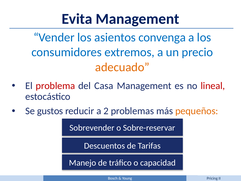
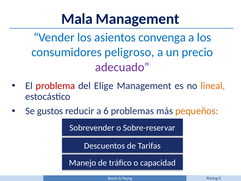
Evita: Evita -> Mala
extremos: extremos -> peligroso
adecuado colour: orange -> purple
Casa: Casa -> Elige
lineal colour: red -> orange
2: 2 -> 6
